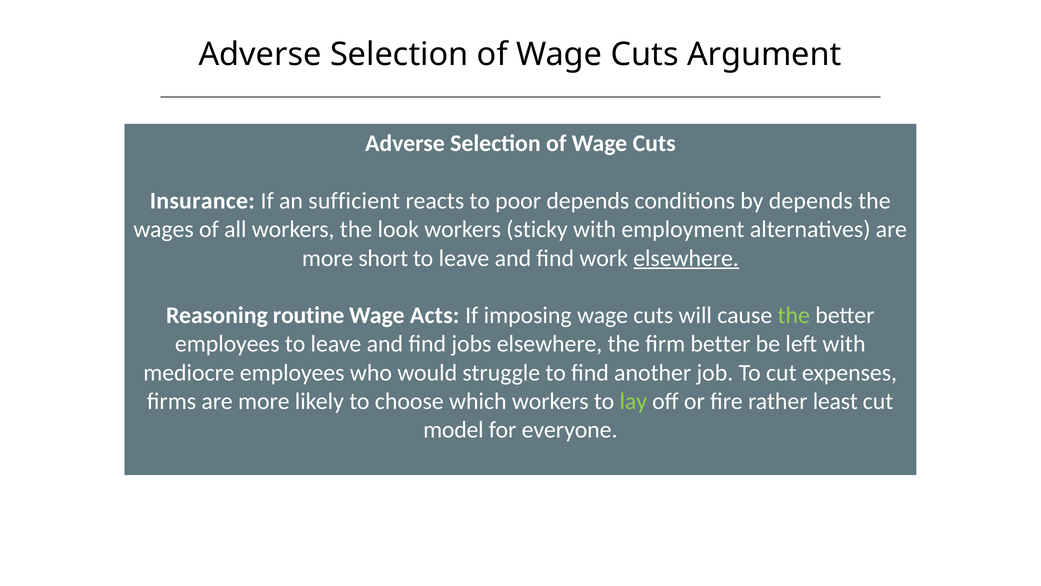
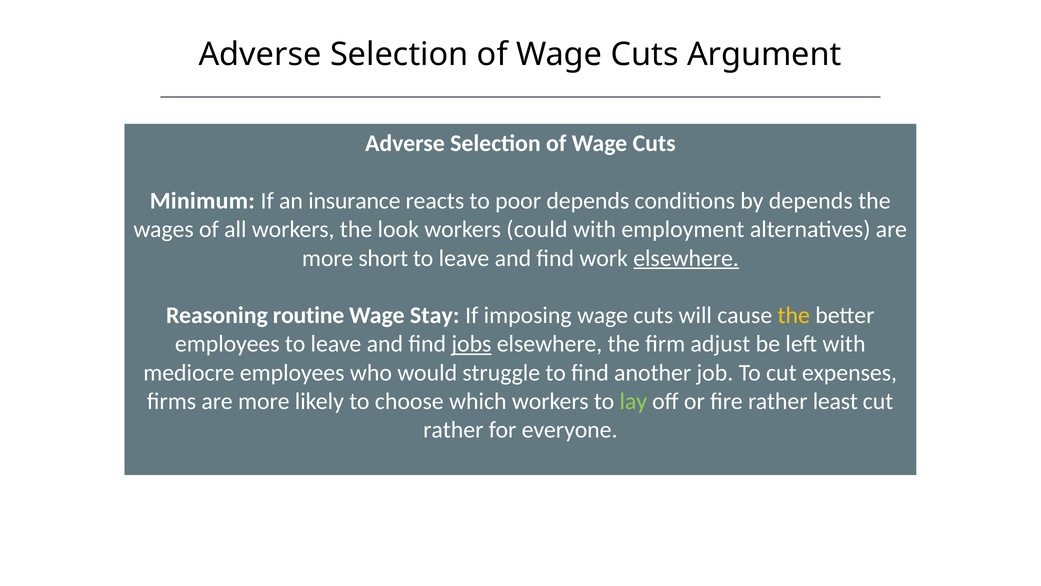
Insurance: Insurance -> Minimum
sufficient: sufficient -> insurance
sticky: sticky -> could
Acts: Acts -> Stay
the at (794, 315) colour: light green -> yellow
jobs underline: none -> present
firm better: better -> adjust
model at (453, 430): model -> rather
